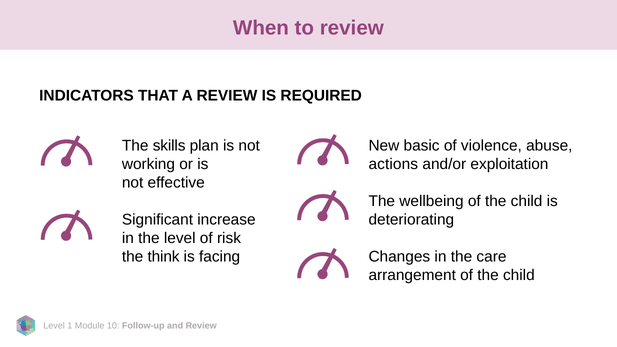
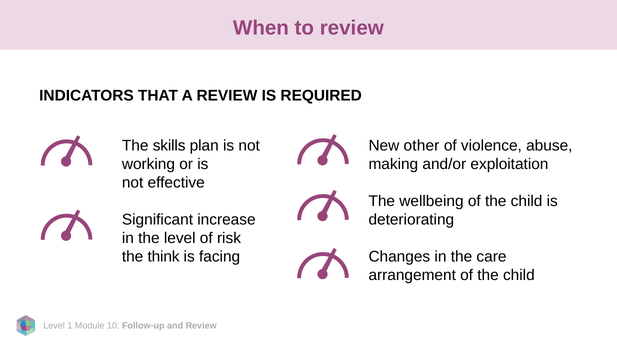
basic: basic -> other
actions: actions -> making
